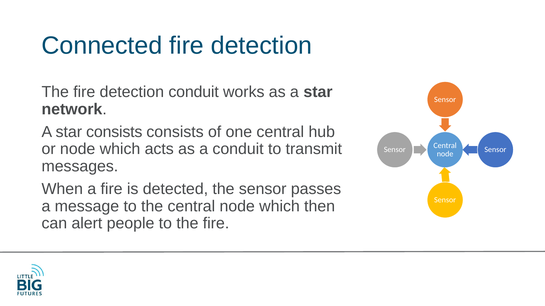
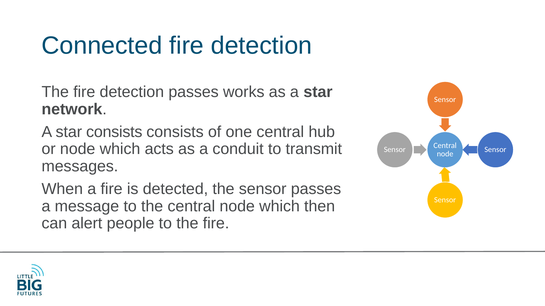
detection conduit: conduit -> passes
